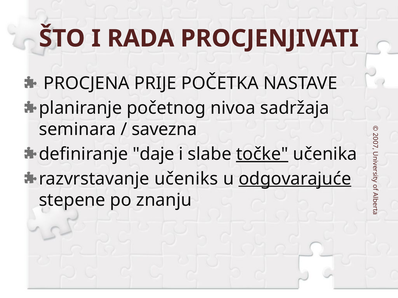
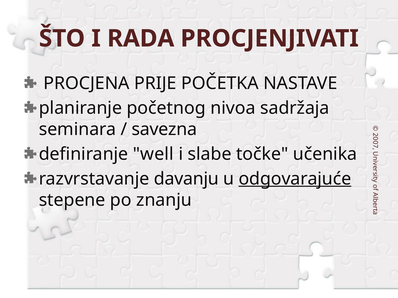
daje: daje -> well
točke underline: present -> none
učeniks: učeniks -> davanju
